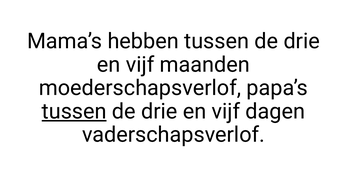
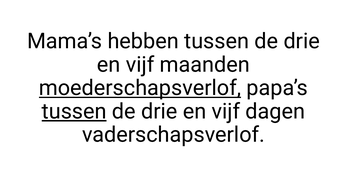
moederschapsverlof underline: none -> present
